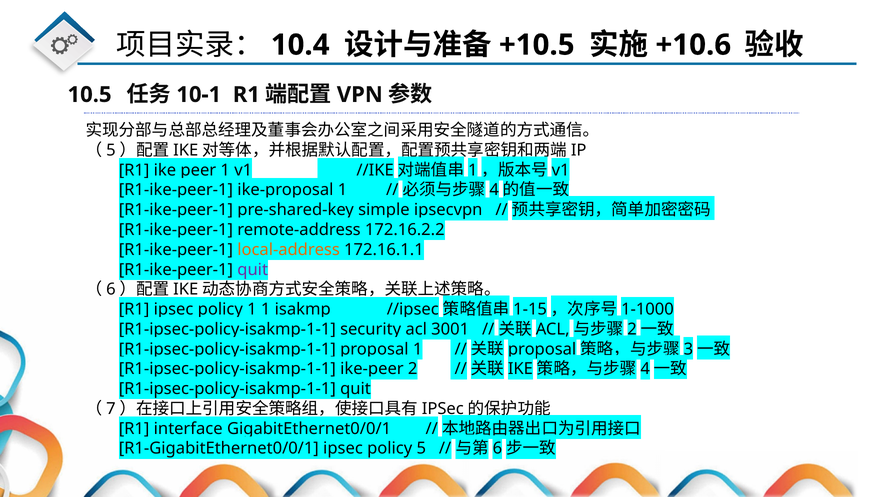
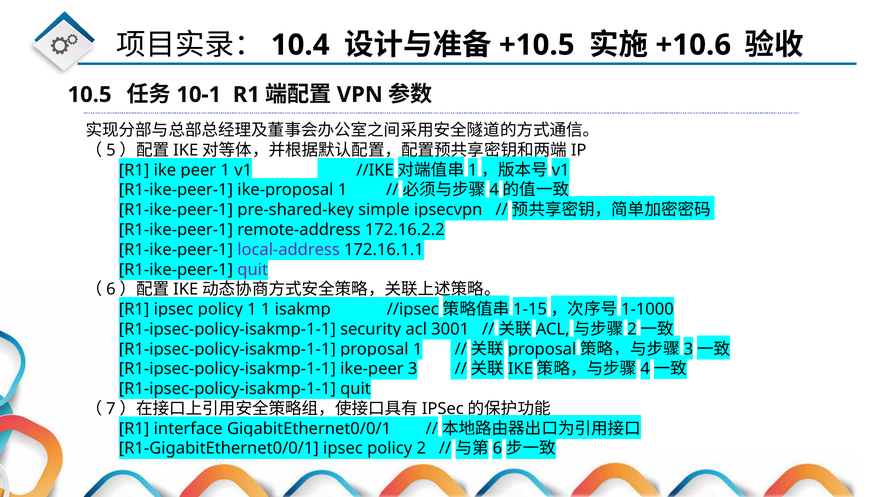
local-address colour: orange -> purple
2: 2 -> 3
5: 5 -> 2
